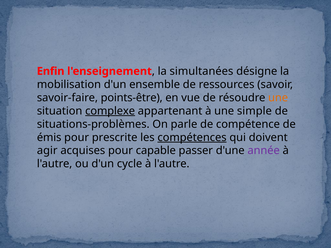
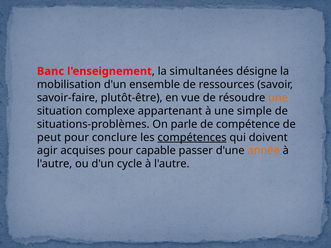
Enfin: Enfin -> Banc
points-être: points-être -> plutôt-être
complexe underline: present -> none
émis: émis -> peut
prescrite: prescrite -> conclure
année colour: purple -> orange
